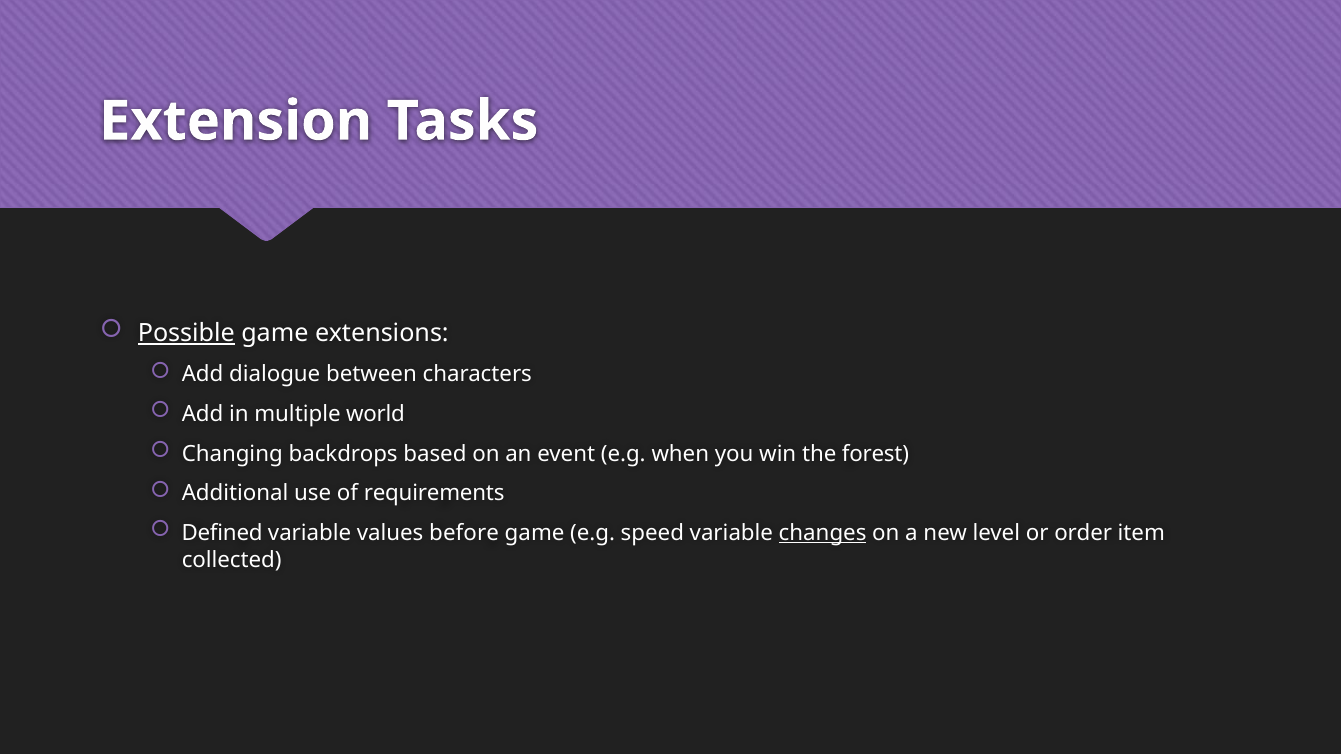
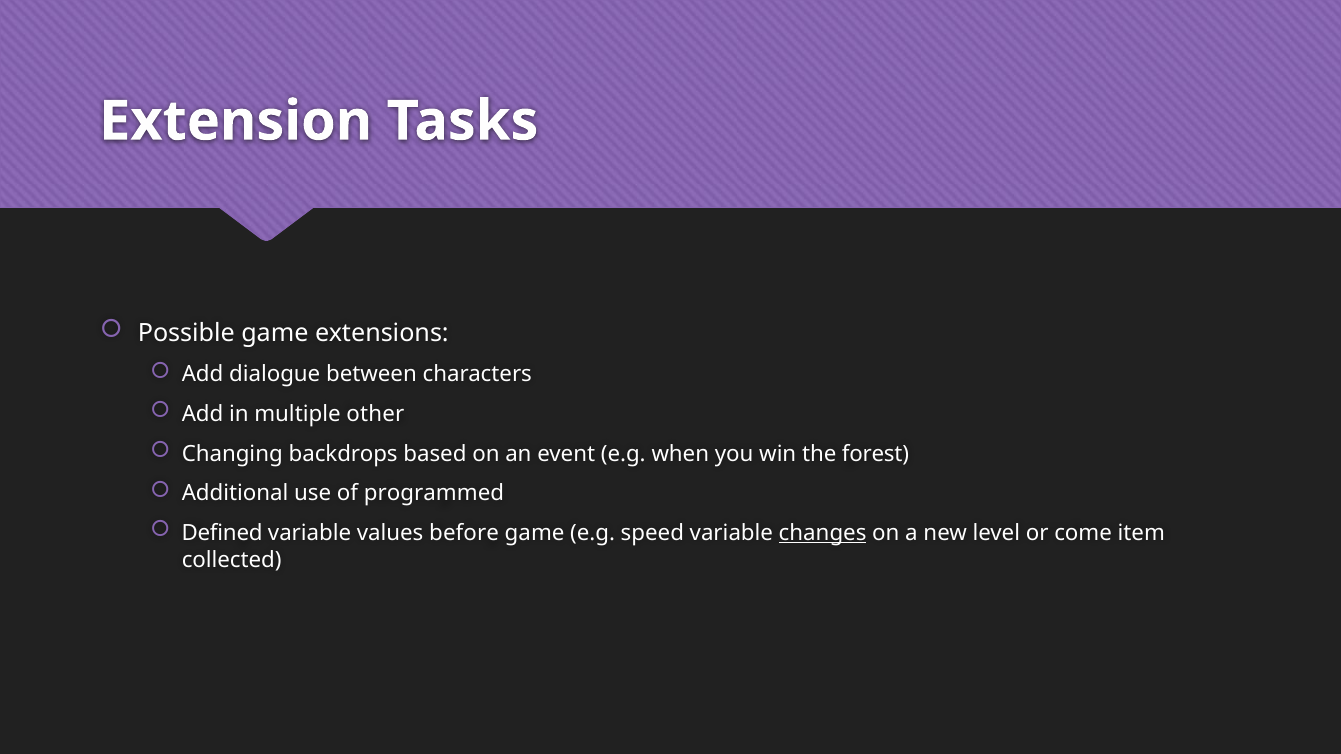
Possible underline: present -> none
world: world -> other
requirements: requirements -> programmed
order: order -> come
